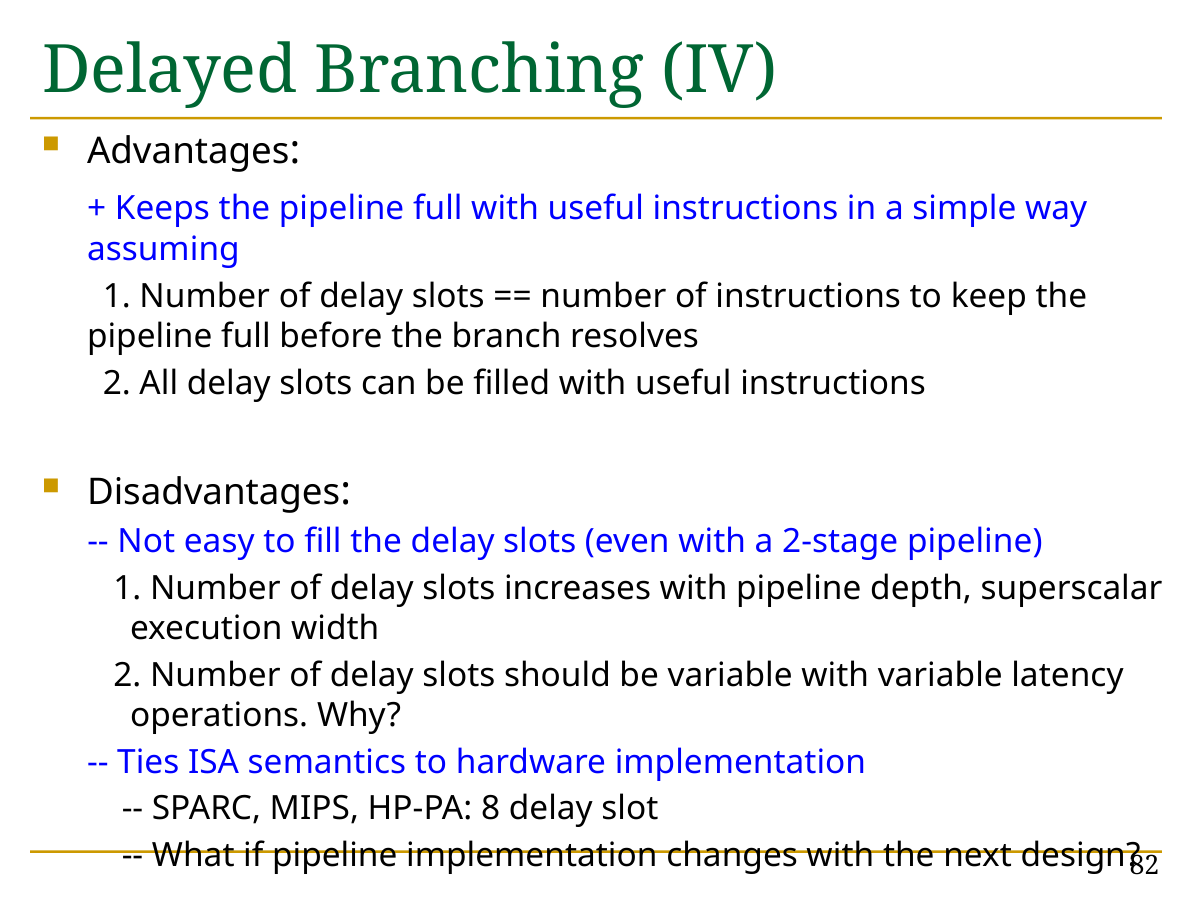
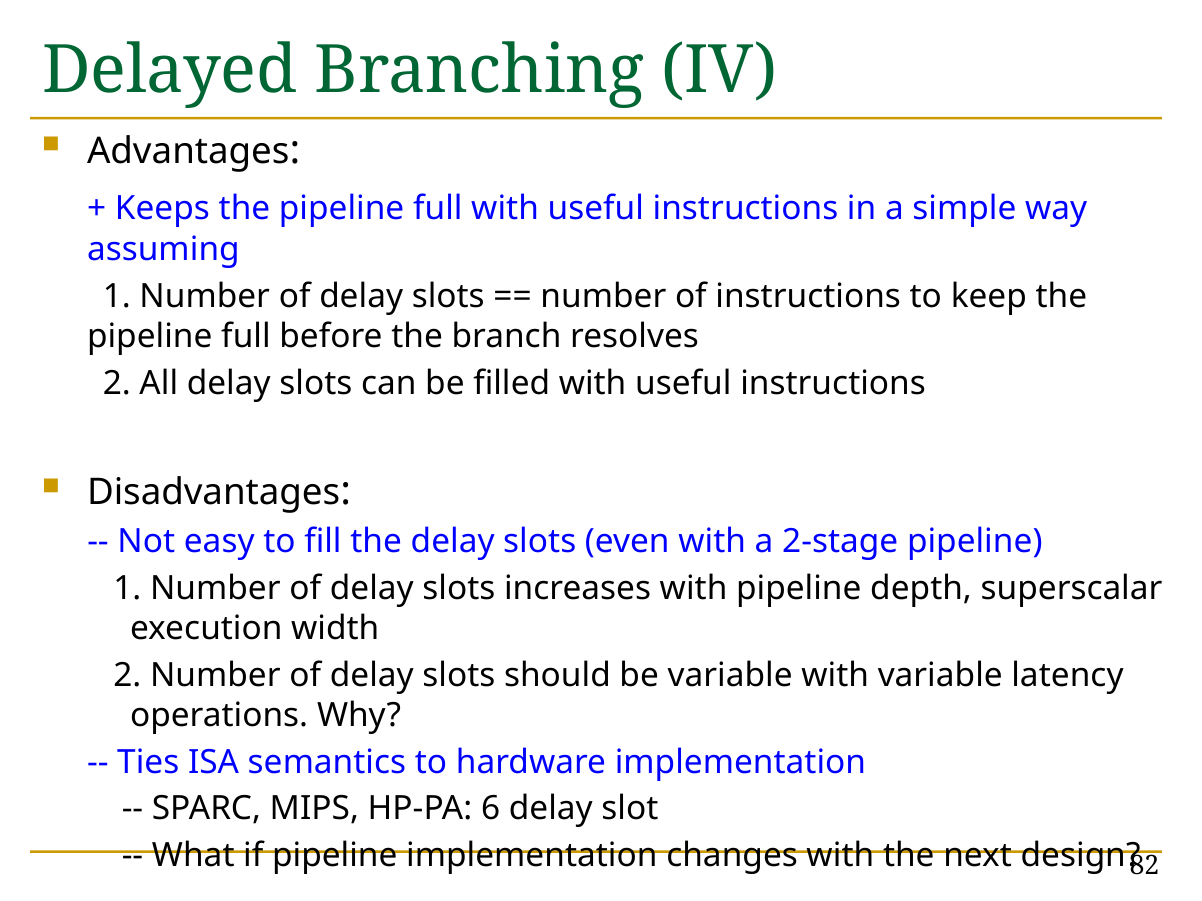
8: 8 -> 6
